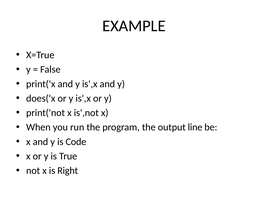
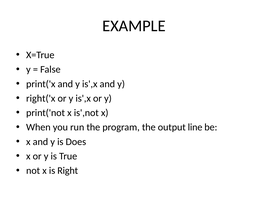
does('x: does('x -> right('x
Code: Code -> Does
